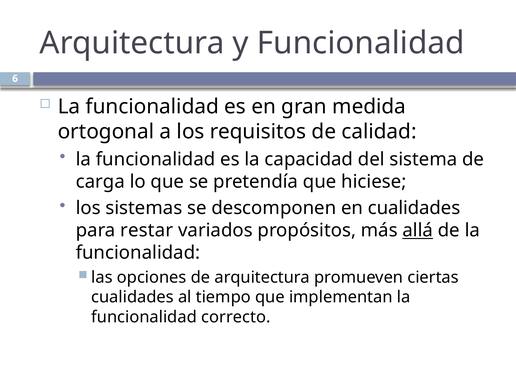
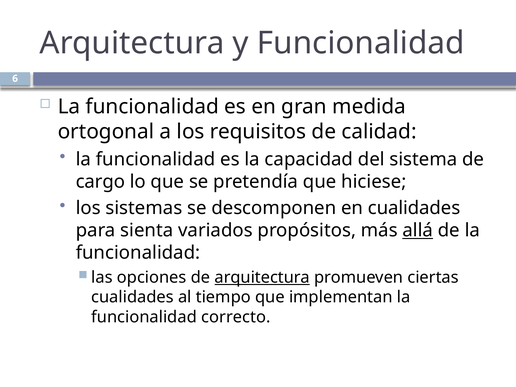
carga: carga -> cargo
restar: restar -> sienta
arquitectura at (262, 277) underline: none -> present
